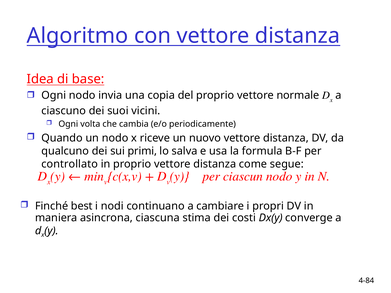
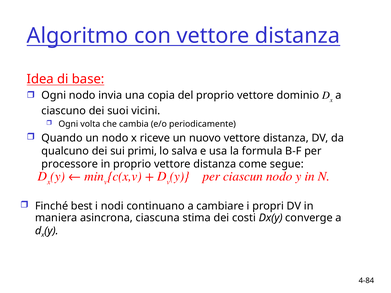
normale: normale -> dominio
controllato: controllato -> processore
